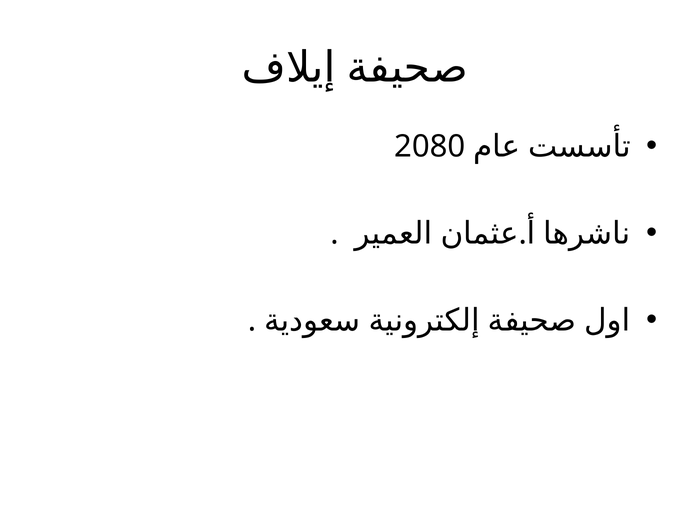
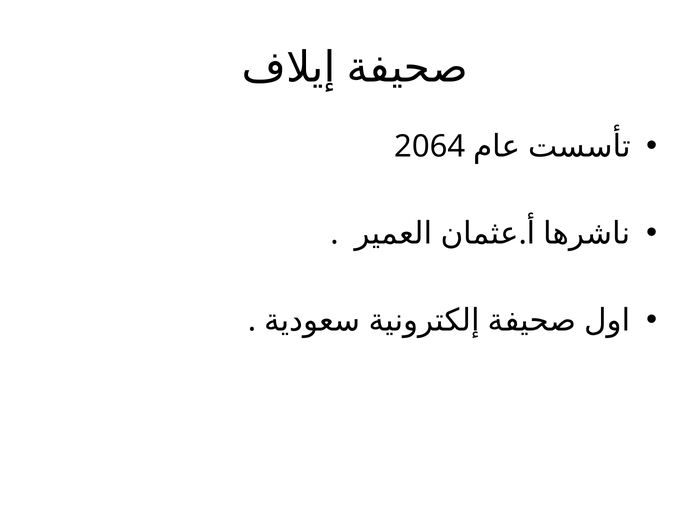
2080: 2080 -> 2064
